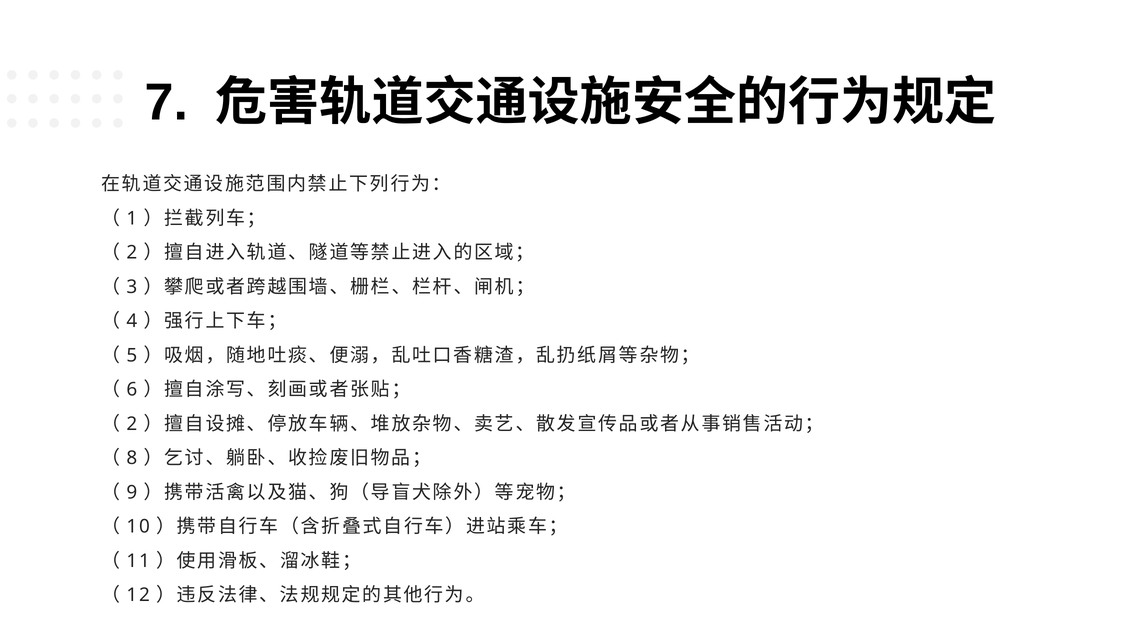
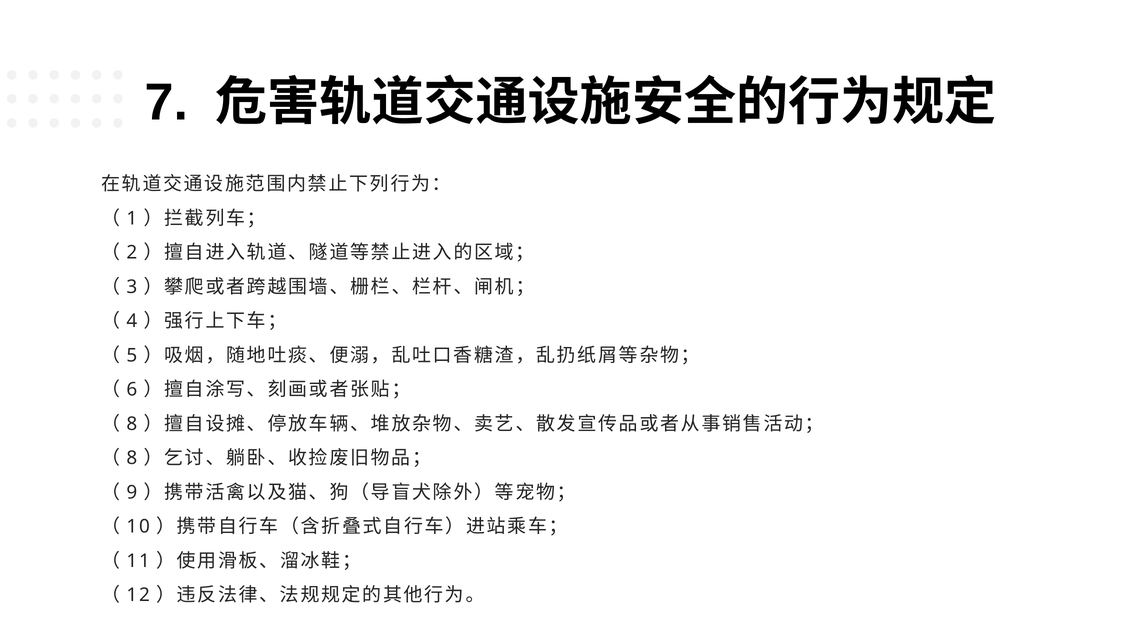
2 at (132, 424): 2 -> 8
